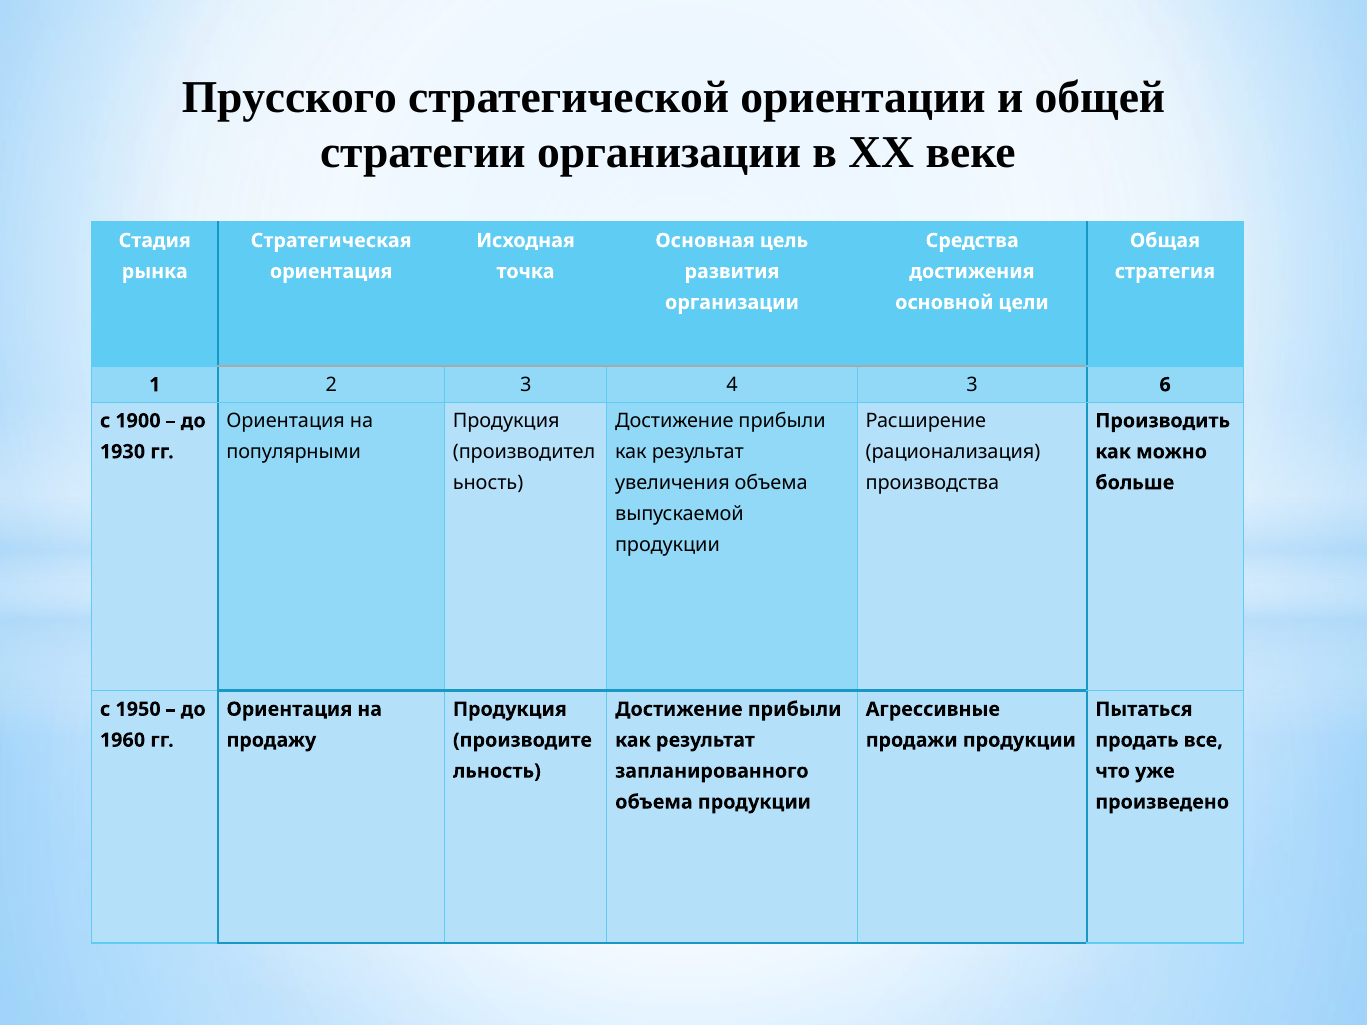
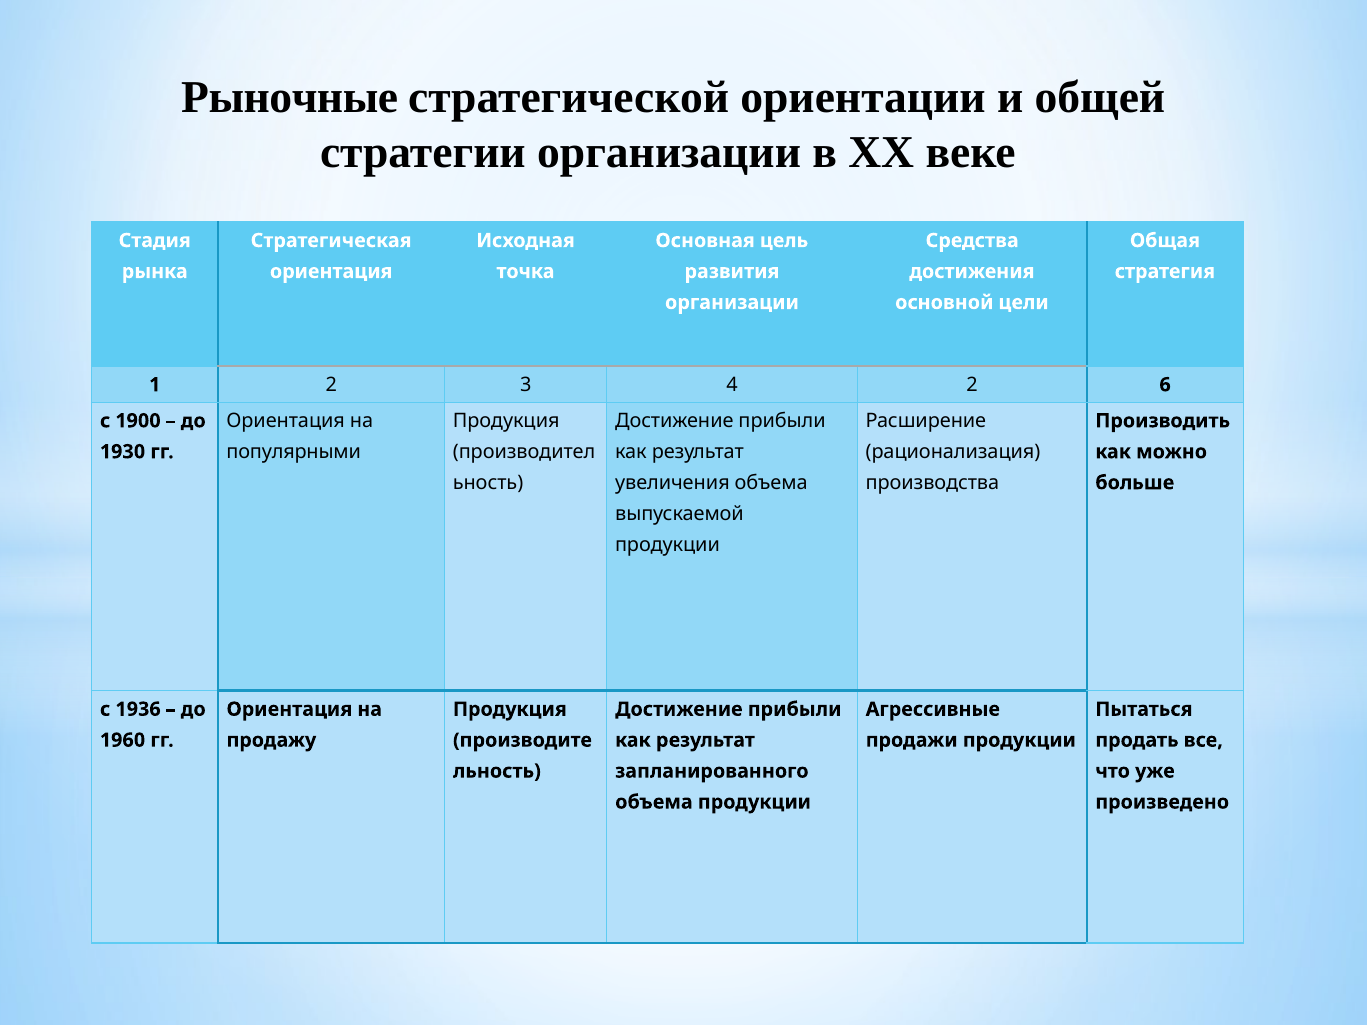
Прусского: Прусского -> Рыночные
4 3: 3 -> 2
1950: 1950 -> 1936
